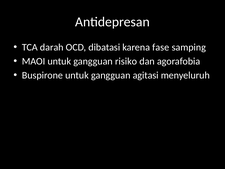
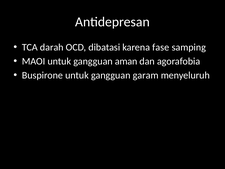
risiko: risiko -> aman
agitasi: agitasi -> garam
